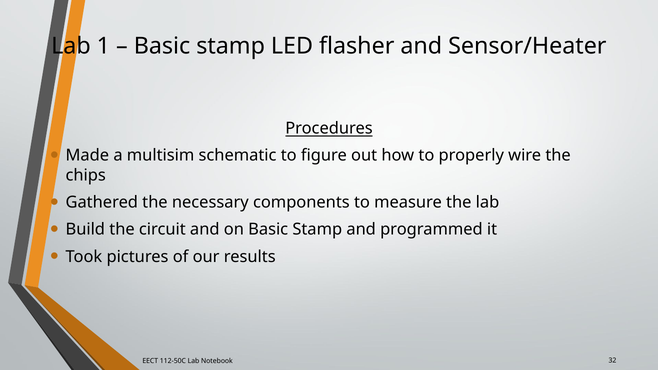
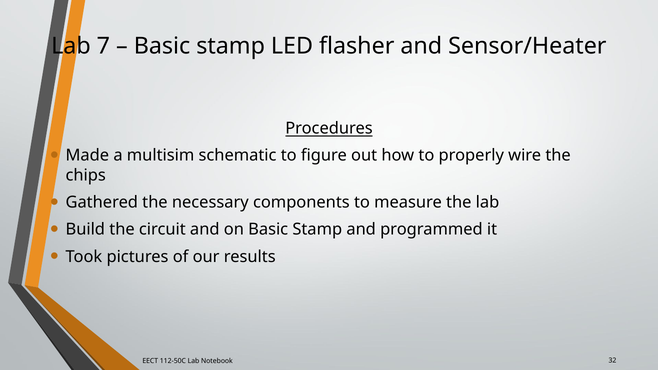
1: 1 -> 7
